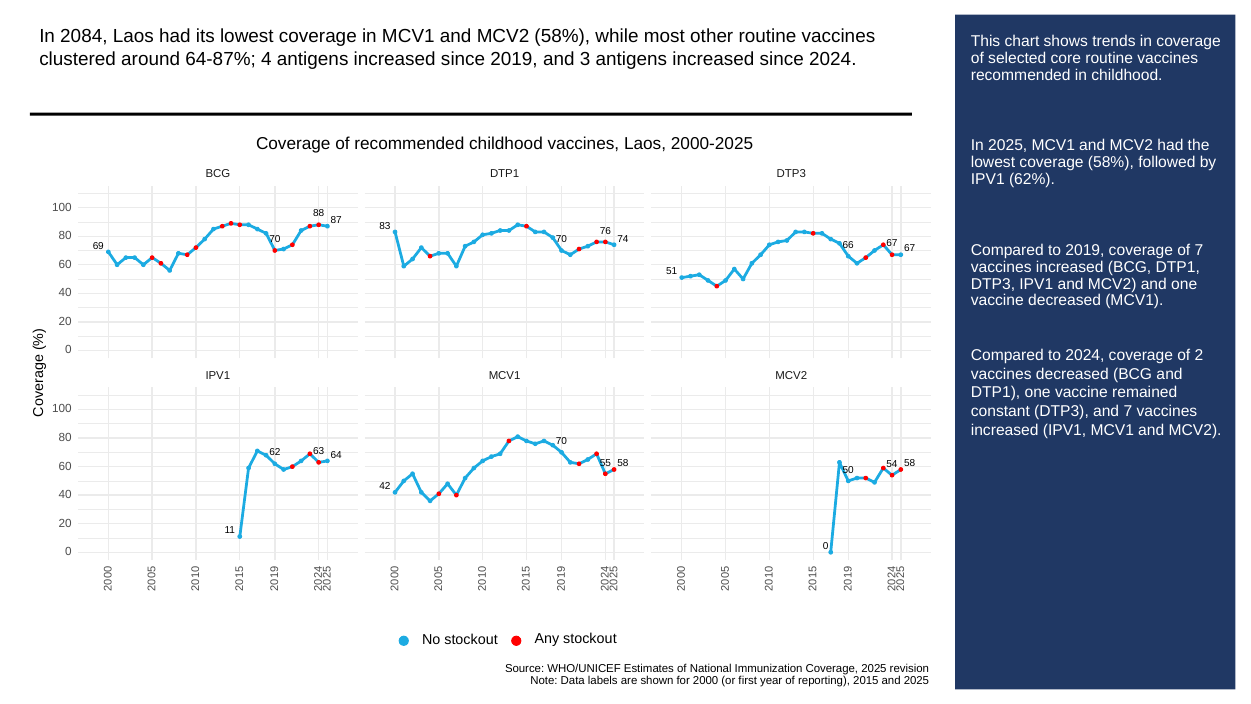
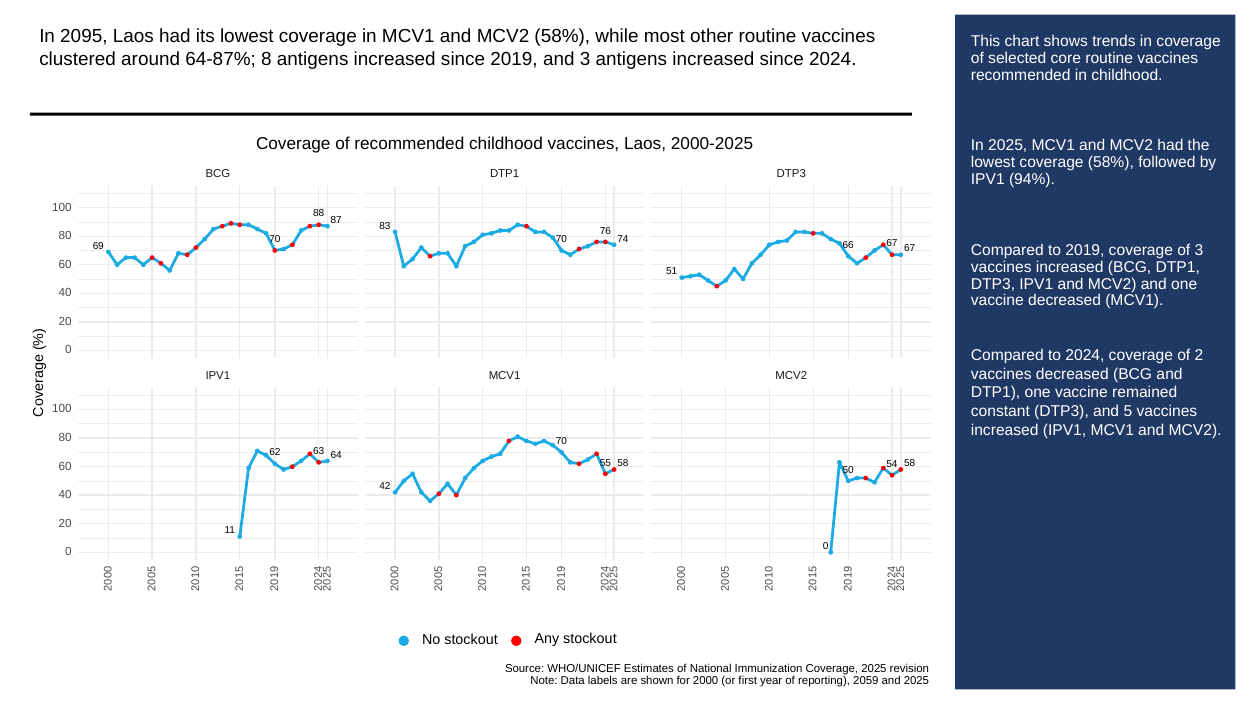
2084: 2084 -> 2095
64-87% 4: 4 -> 8
62%: 62% -> 94%
of 7: 7 -> 3
and 7: 7 -> 5
2015: 2015 -> 2059
